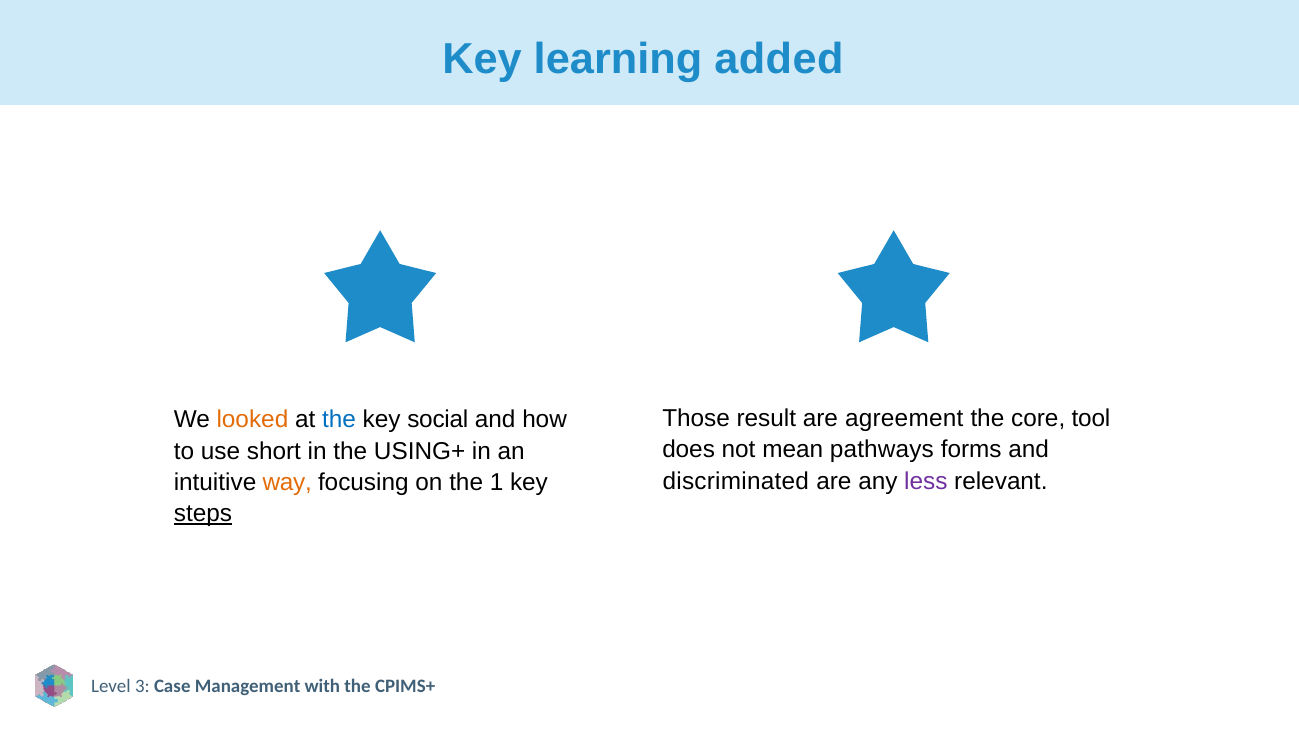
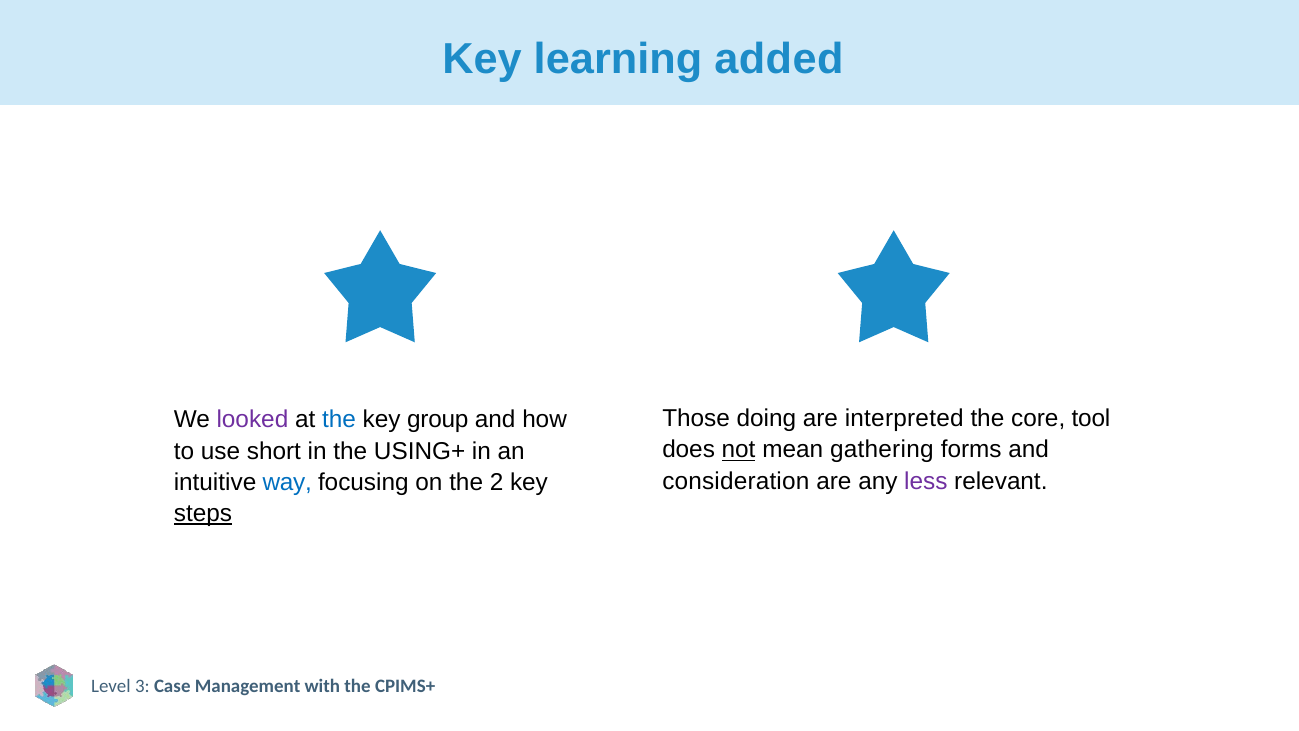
result: result -> doing
agreement: agreement -> interpreted
looked colour: orange -> purple
social: social -> group
not underline: none -> present
pathways: pathways -> gathering
discriminated: discriminated -> consideration
way colour: orange -> blue
1: 1 -> 2
